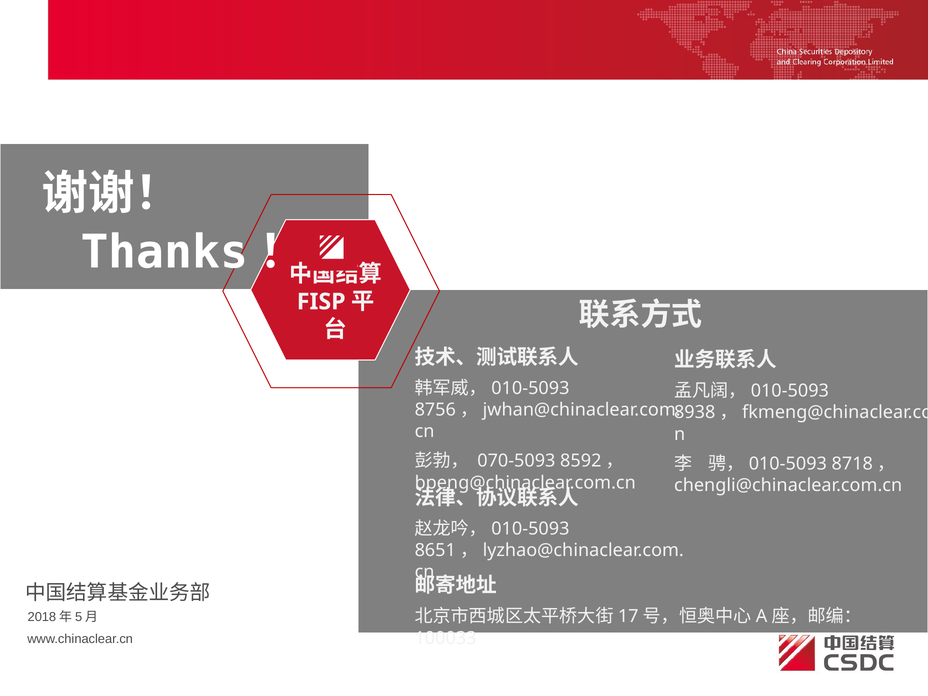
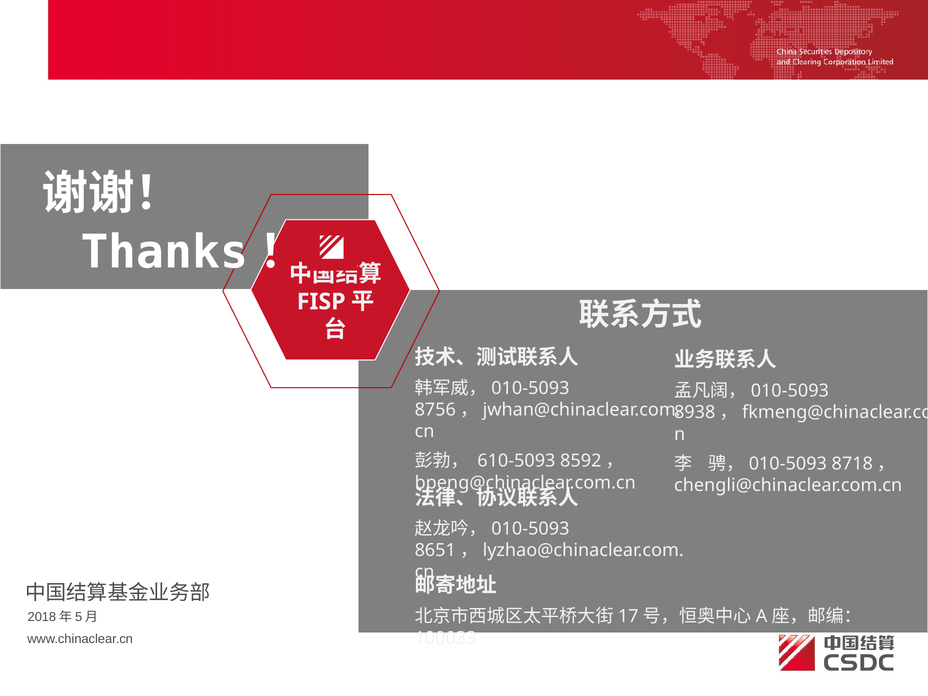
070-5093: 070-5093 -> 610-5093
